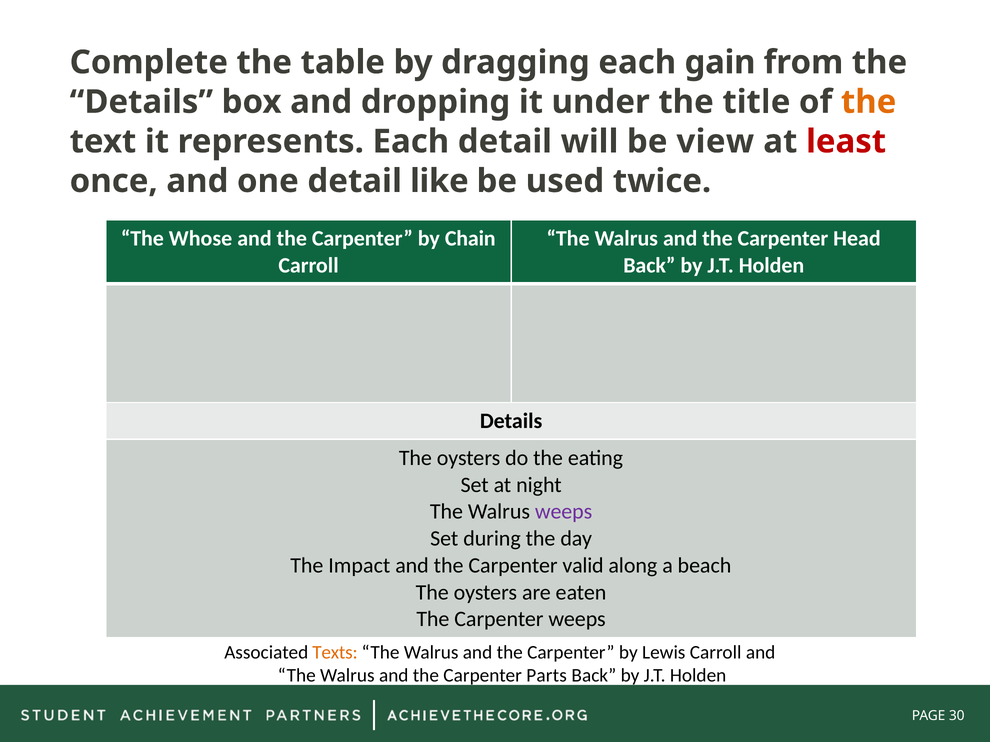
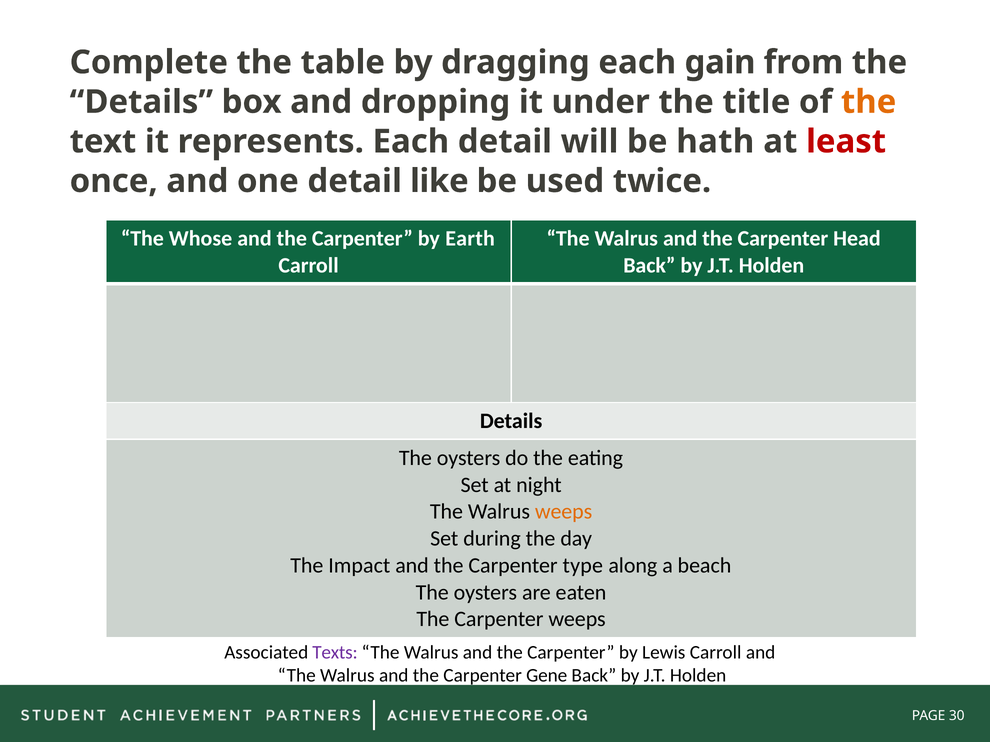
view: view -> hath
Chain: Chain -> Earth
weeps at (564, 512) colour: purple -> orange
valid: valid -> type
Texts colour: orange -> purple
Parts: Parts -> Gene
